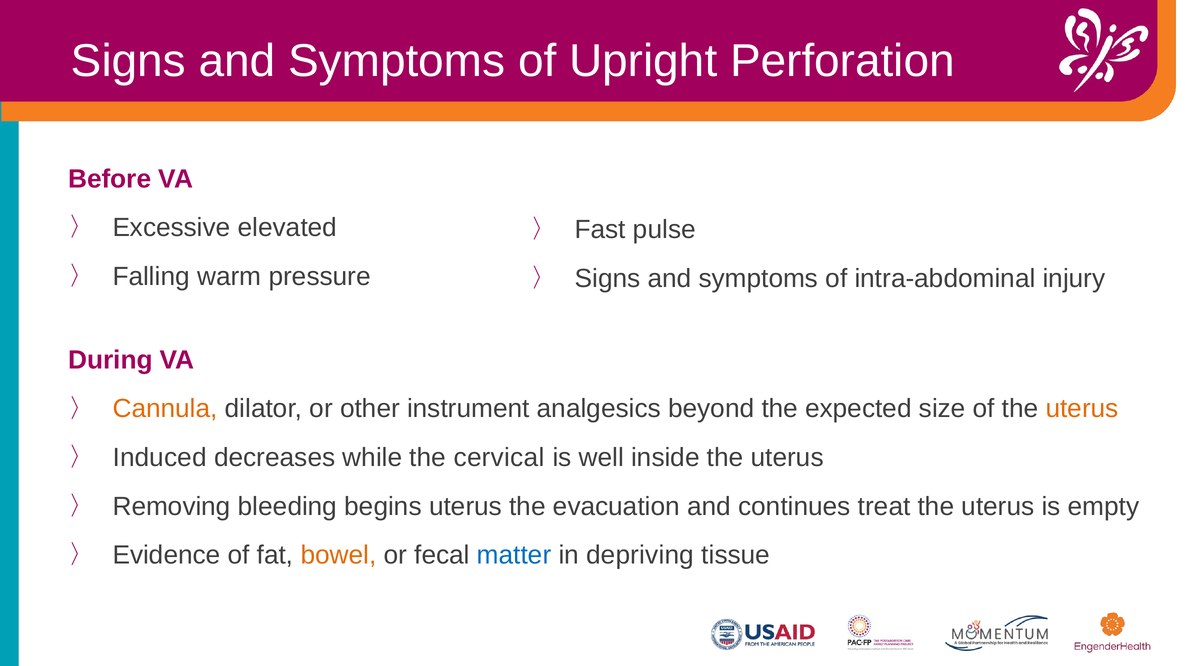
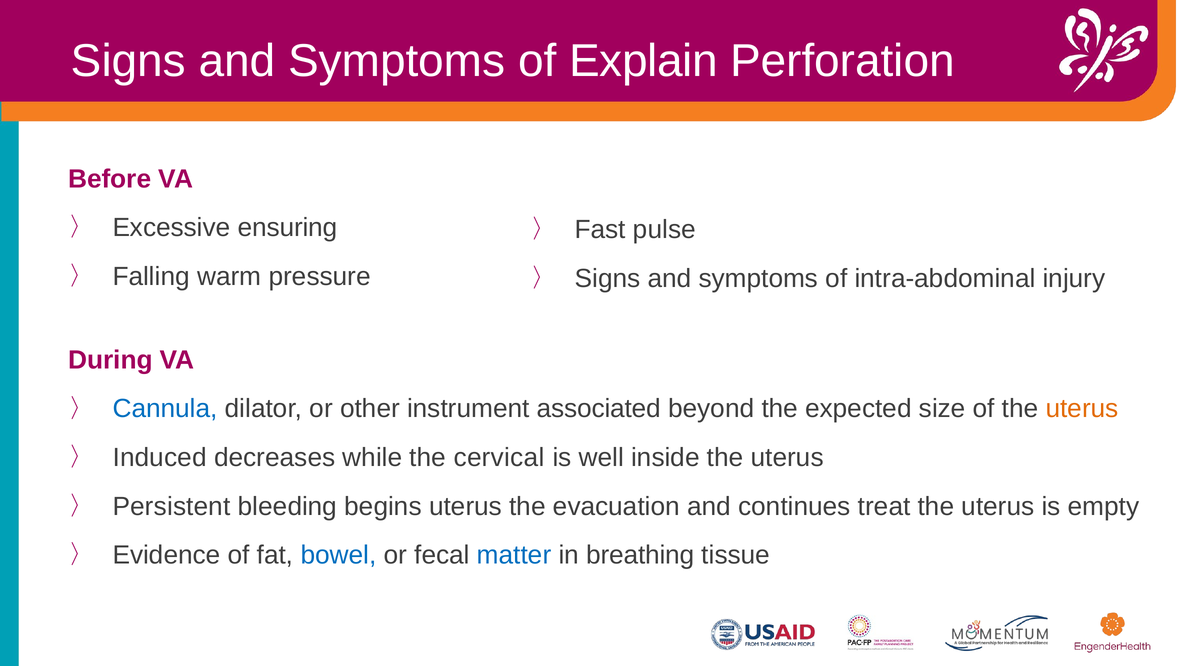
Upright: Upright -> Explain
elevated: elevated -> ensuring
Cannula colour: orange -> blue
analgesics: analgesics -> associated
Removing: Removing -> Persistent
bowel colour: orange -> blue
depriving: depriving -> breathing
